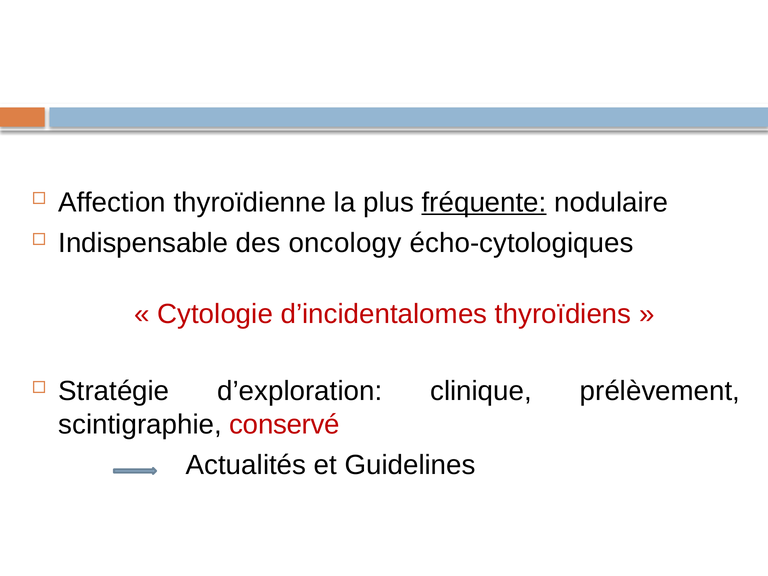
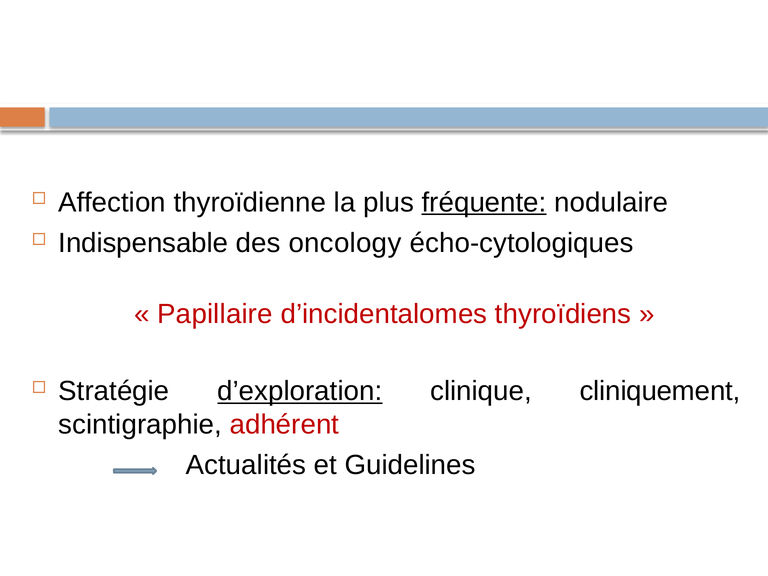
Cytologie: Cytologie -> Papillaire
d’exploration underline: none -> present
prélèvement: prélèvement -> cliniquement
conservé: conservé -> adhérent
